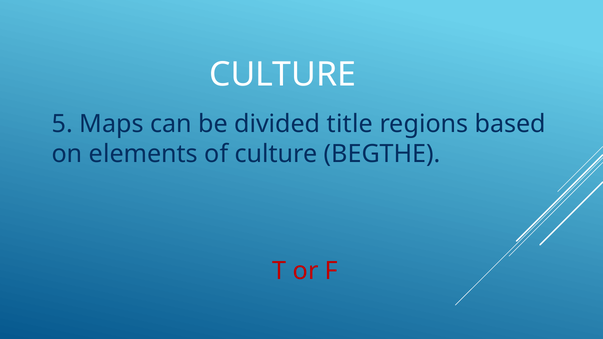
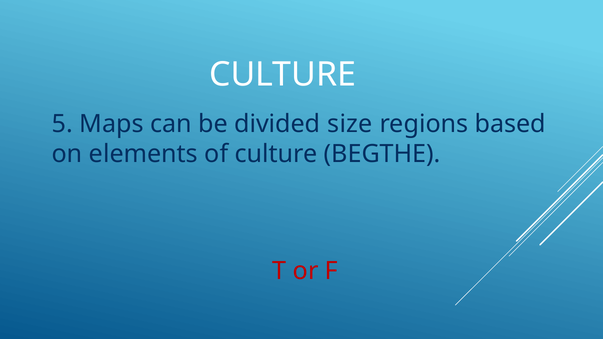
title: title -> size
